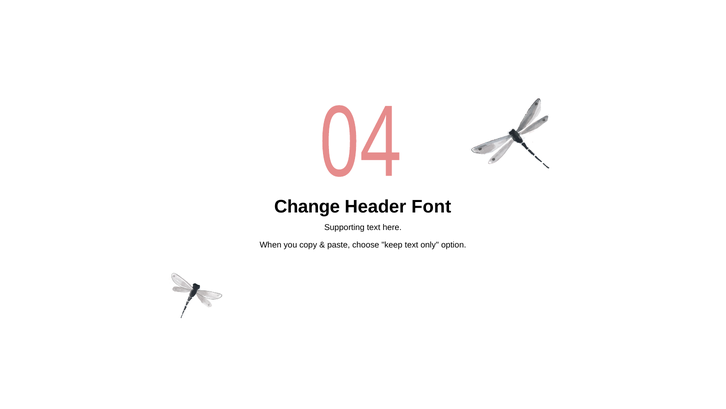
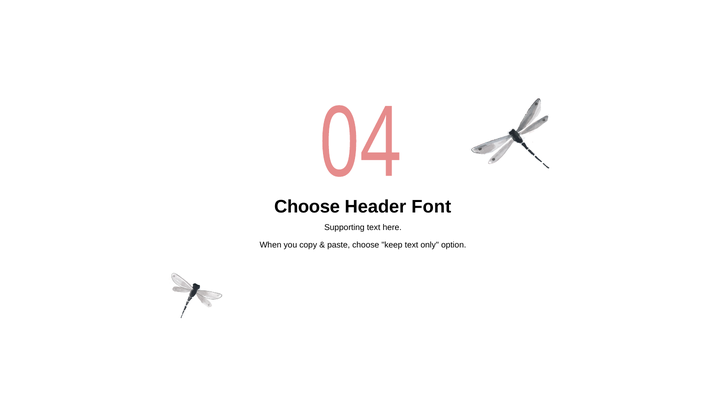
Change at (307, 206): Change -> Choose
